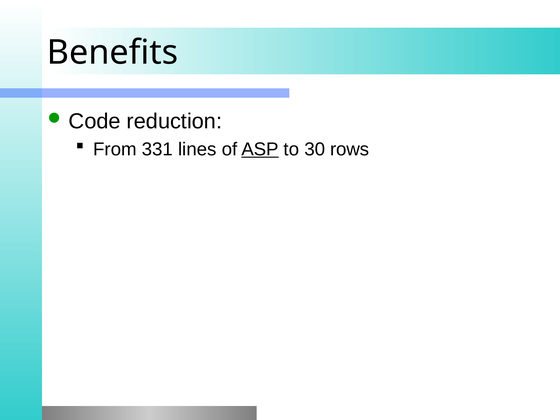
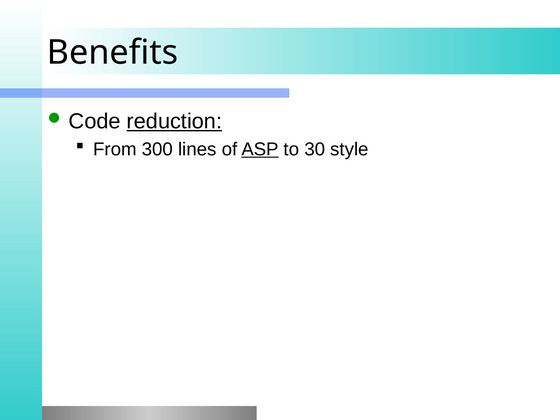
reduction underline: none -> present
331: 331 -> 300
rows: rows -> style
